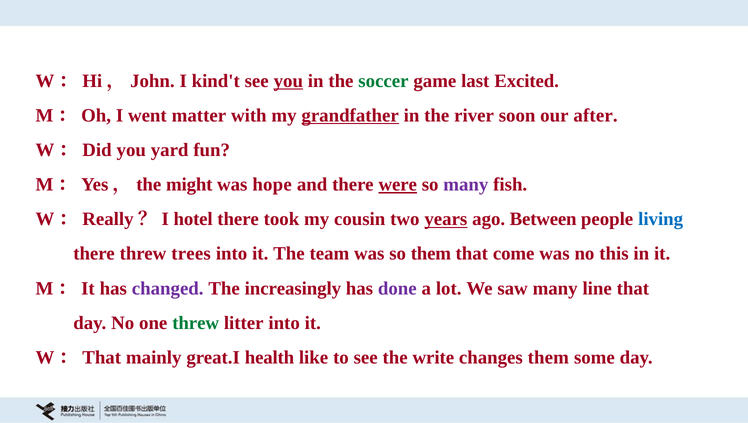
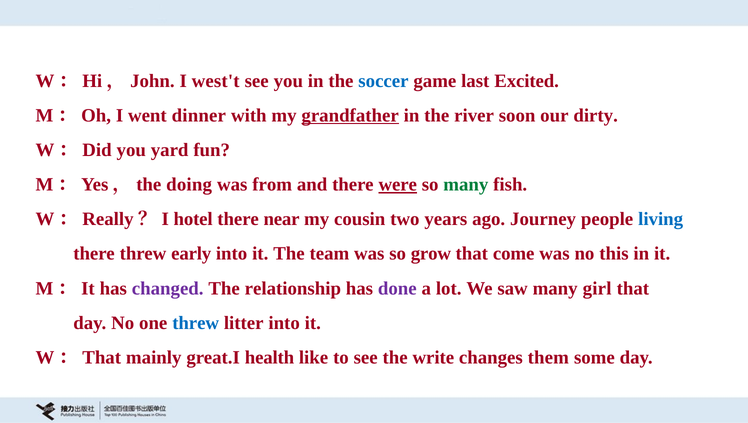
kind't: kind't -> west't
you at (288, 81) underline: present -> none
soccer colour: green -> blue
matter: matter -> dinner
after: after -> dirty
might: might -> doing
hope: hope -> from
many at (466, 185) colour: purple -> green
took: took -> near
years underline: present -> none
Between: Between -> Journey
trees: trees -> early
so them: them -> grow
increasingly: increasingly -> relationship
line: line -> girl
threw at (196, 323) colour: green -> blue
